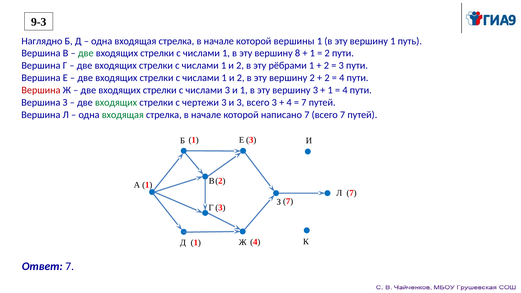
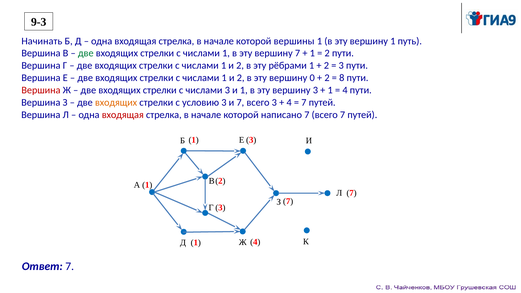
Наглядно: Наглядно -> Начинать
вершину 8: 8 -> 7
вершину 2: 2 -> 0
4 at (342, 78): 4 -> 8
входящих at (116, 103) colour: green -> orange
чертежи: чертежи -> условию
и 3: 3 -> 7
входящая at (123, 115) colour: green -> red
